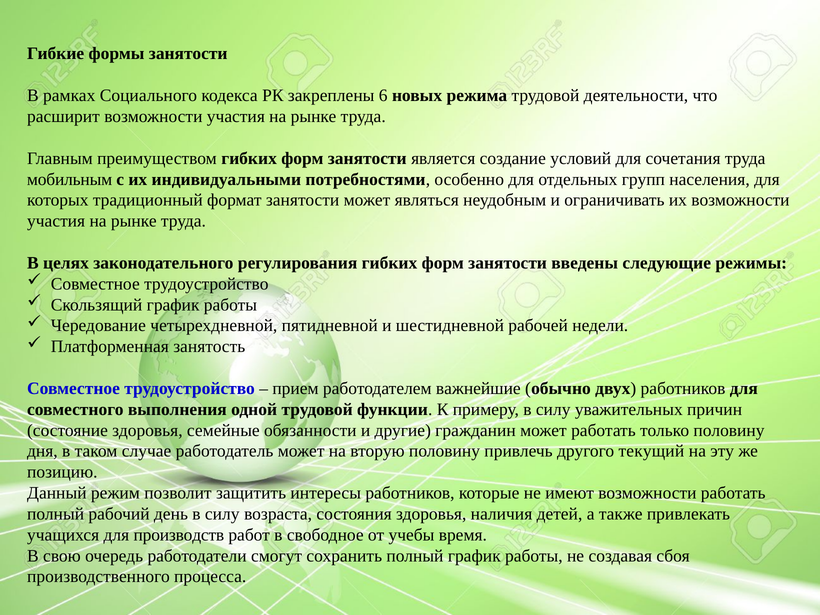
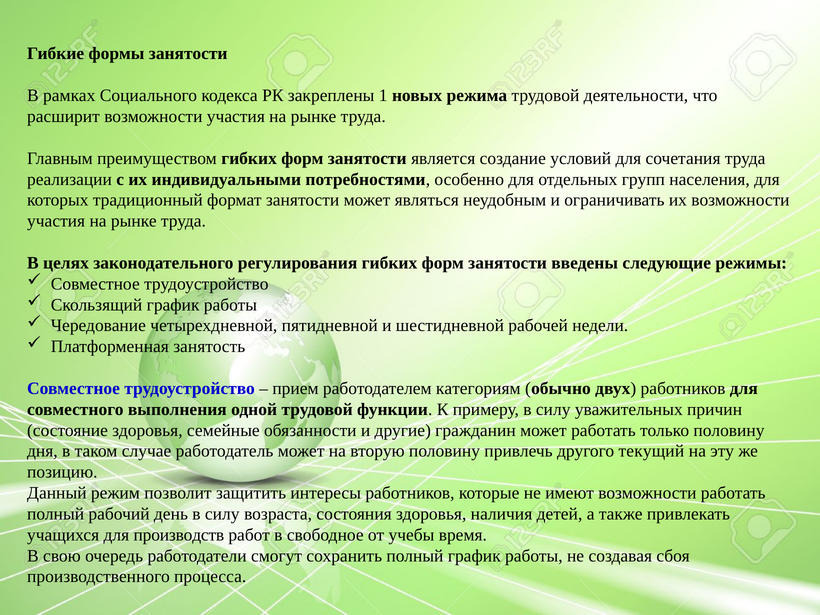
6: 6 -> 1
мобильным: мобильным -> реализации
важнейшие: важнейшие -> категориям
